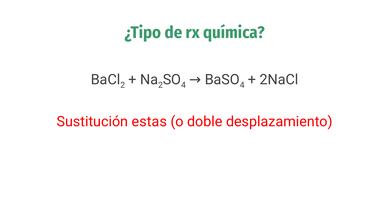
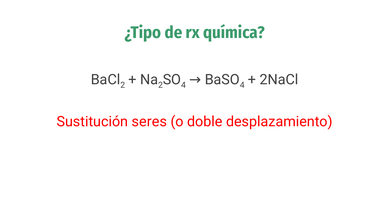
estas: estas -> seres
